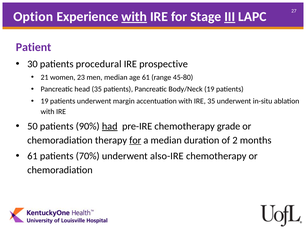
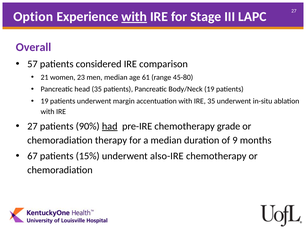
III underline: present -> none
Patient: Patient -> Overall
30: 30 -> 57
procedural: procedural -> considered
prospective: prospective -> comparison
50 at (32, 127): 50 -> 27
for at (135, 140) underline: present -> none
2: 2 -> 9
61 at (32, 156): 61 -> 67
70%: 70% -> 15%
